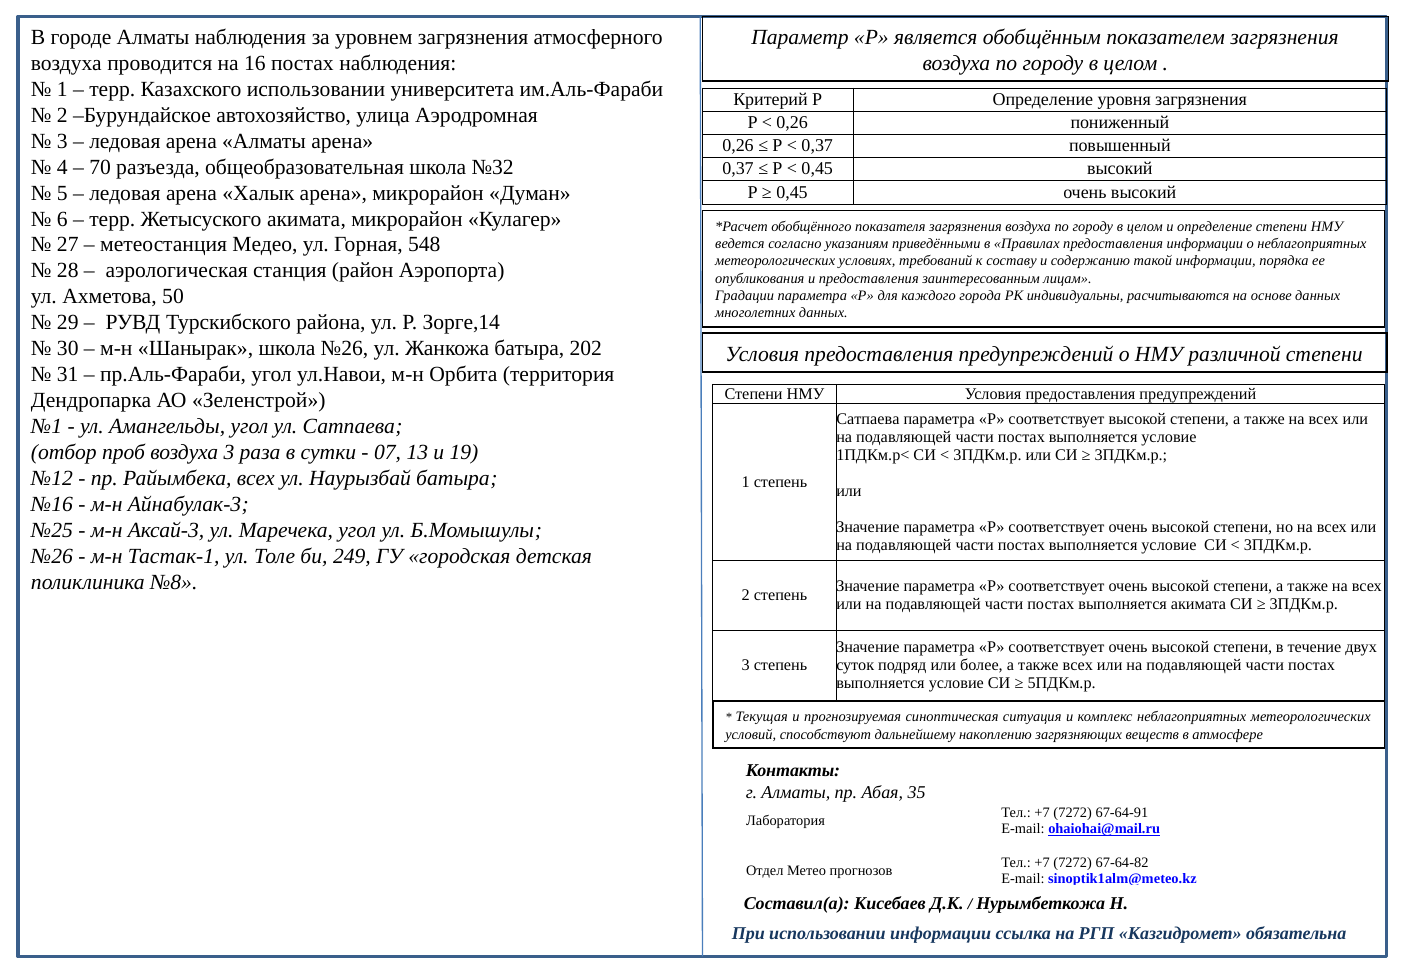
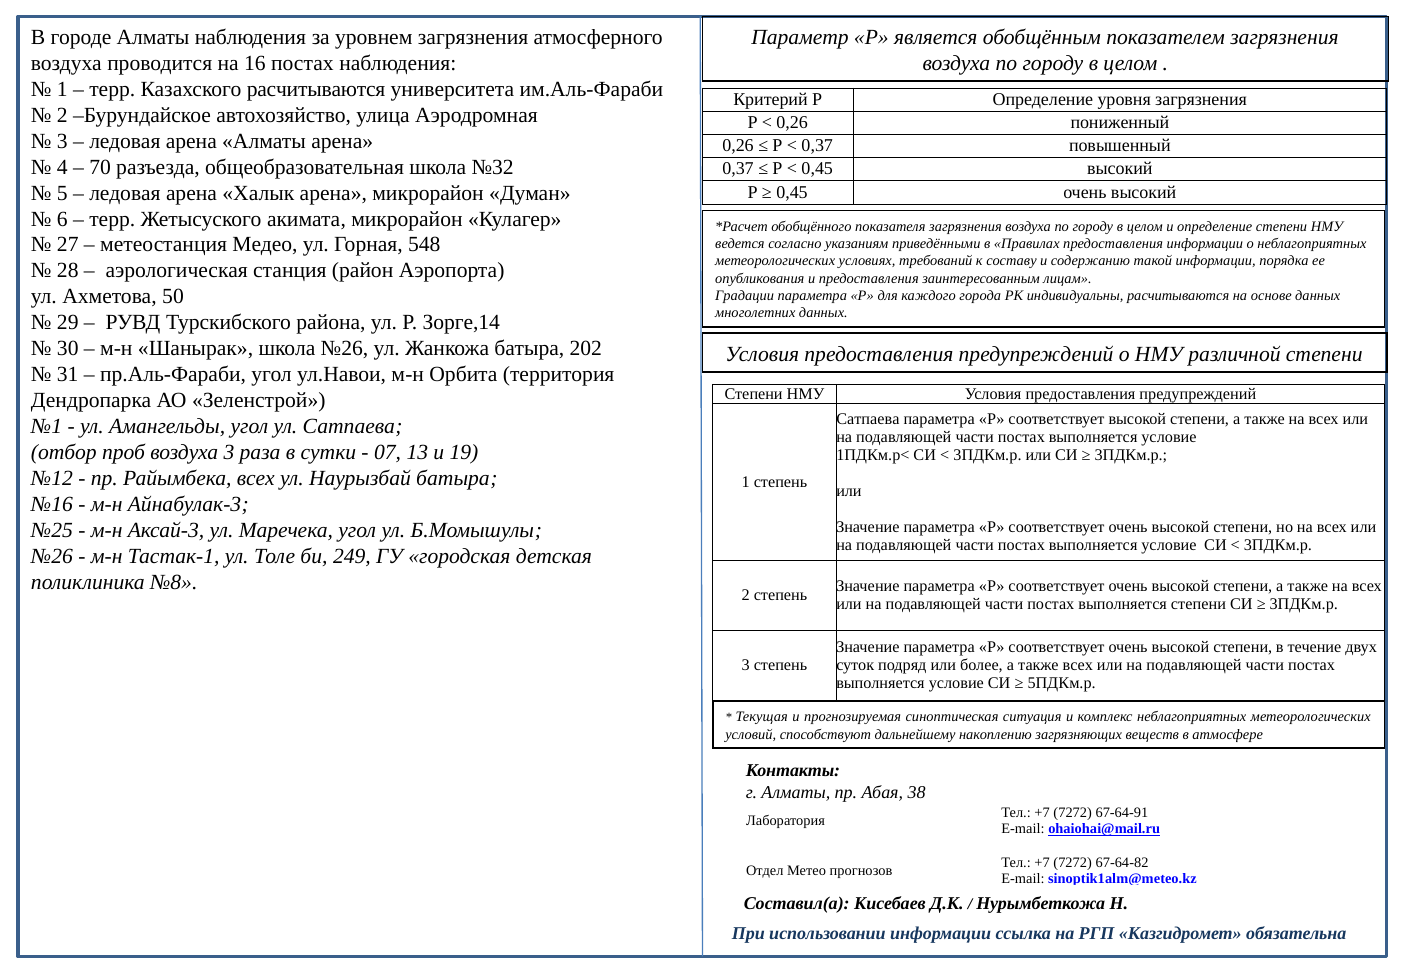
Казахского использовании: использовании -> расчитываются
выполняется акимата: акимата -> степени
35: 35 -> 38
